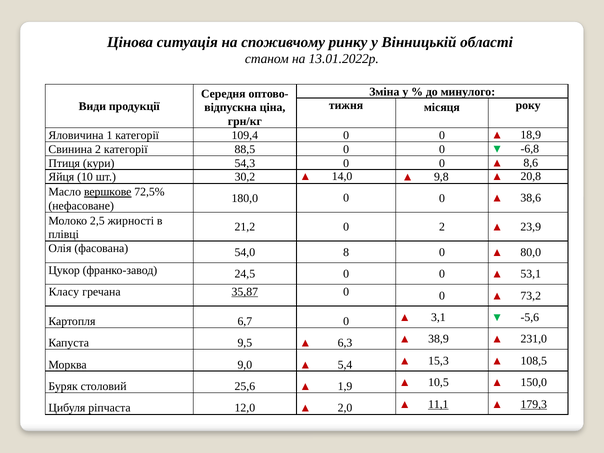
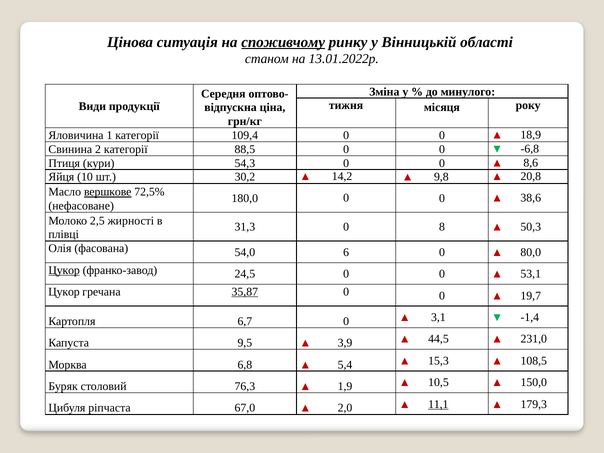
споживчому underline: none -> present
14,0: 14,0 -> 14,2
21,2: 21,2 -> 31,3
0 2: 2 -> 8
23,9: 23,9 -> 50,3
8: 8 -> 6
Цукор at (64, 270) underline: none -> present
Класу at (64, 292): Класу -> Цукор
73,2: 73,2 -> 19,7
-5,6: -5,6 -> -1,4
6,3: 6,3 -> 3,9
38,9: 38,9 -> 44,5
9,0: 9,0 -> 6,8
25,6: 25,6 -> 76,3
12,0: 12,0 -> 67,0
179,3 underline: present -> none
